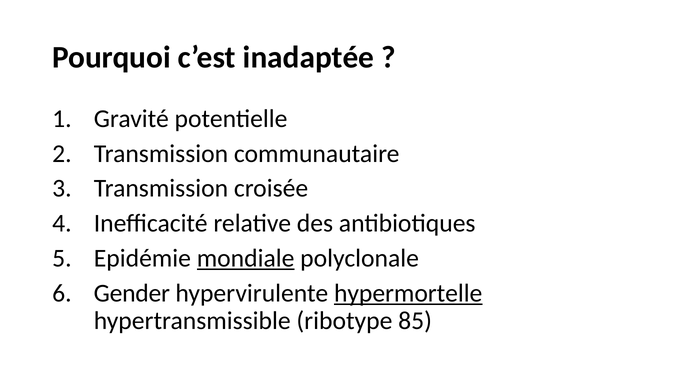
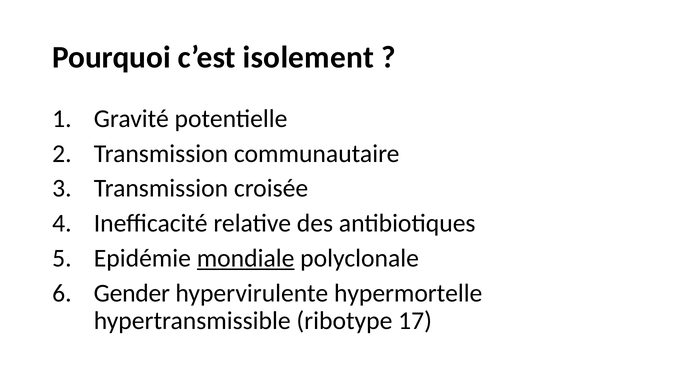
inadaptée: inadaptée -> isolement
hypermortelle underline: present -> none
85: 85 -> 17
